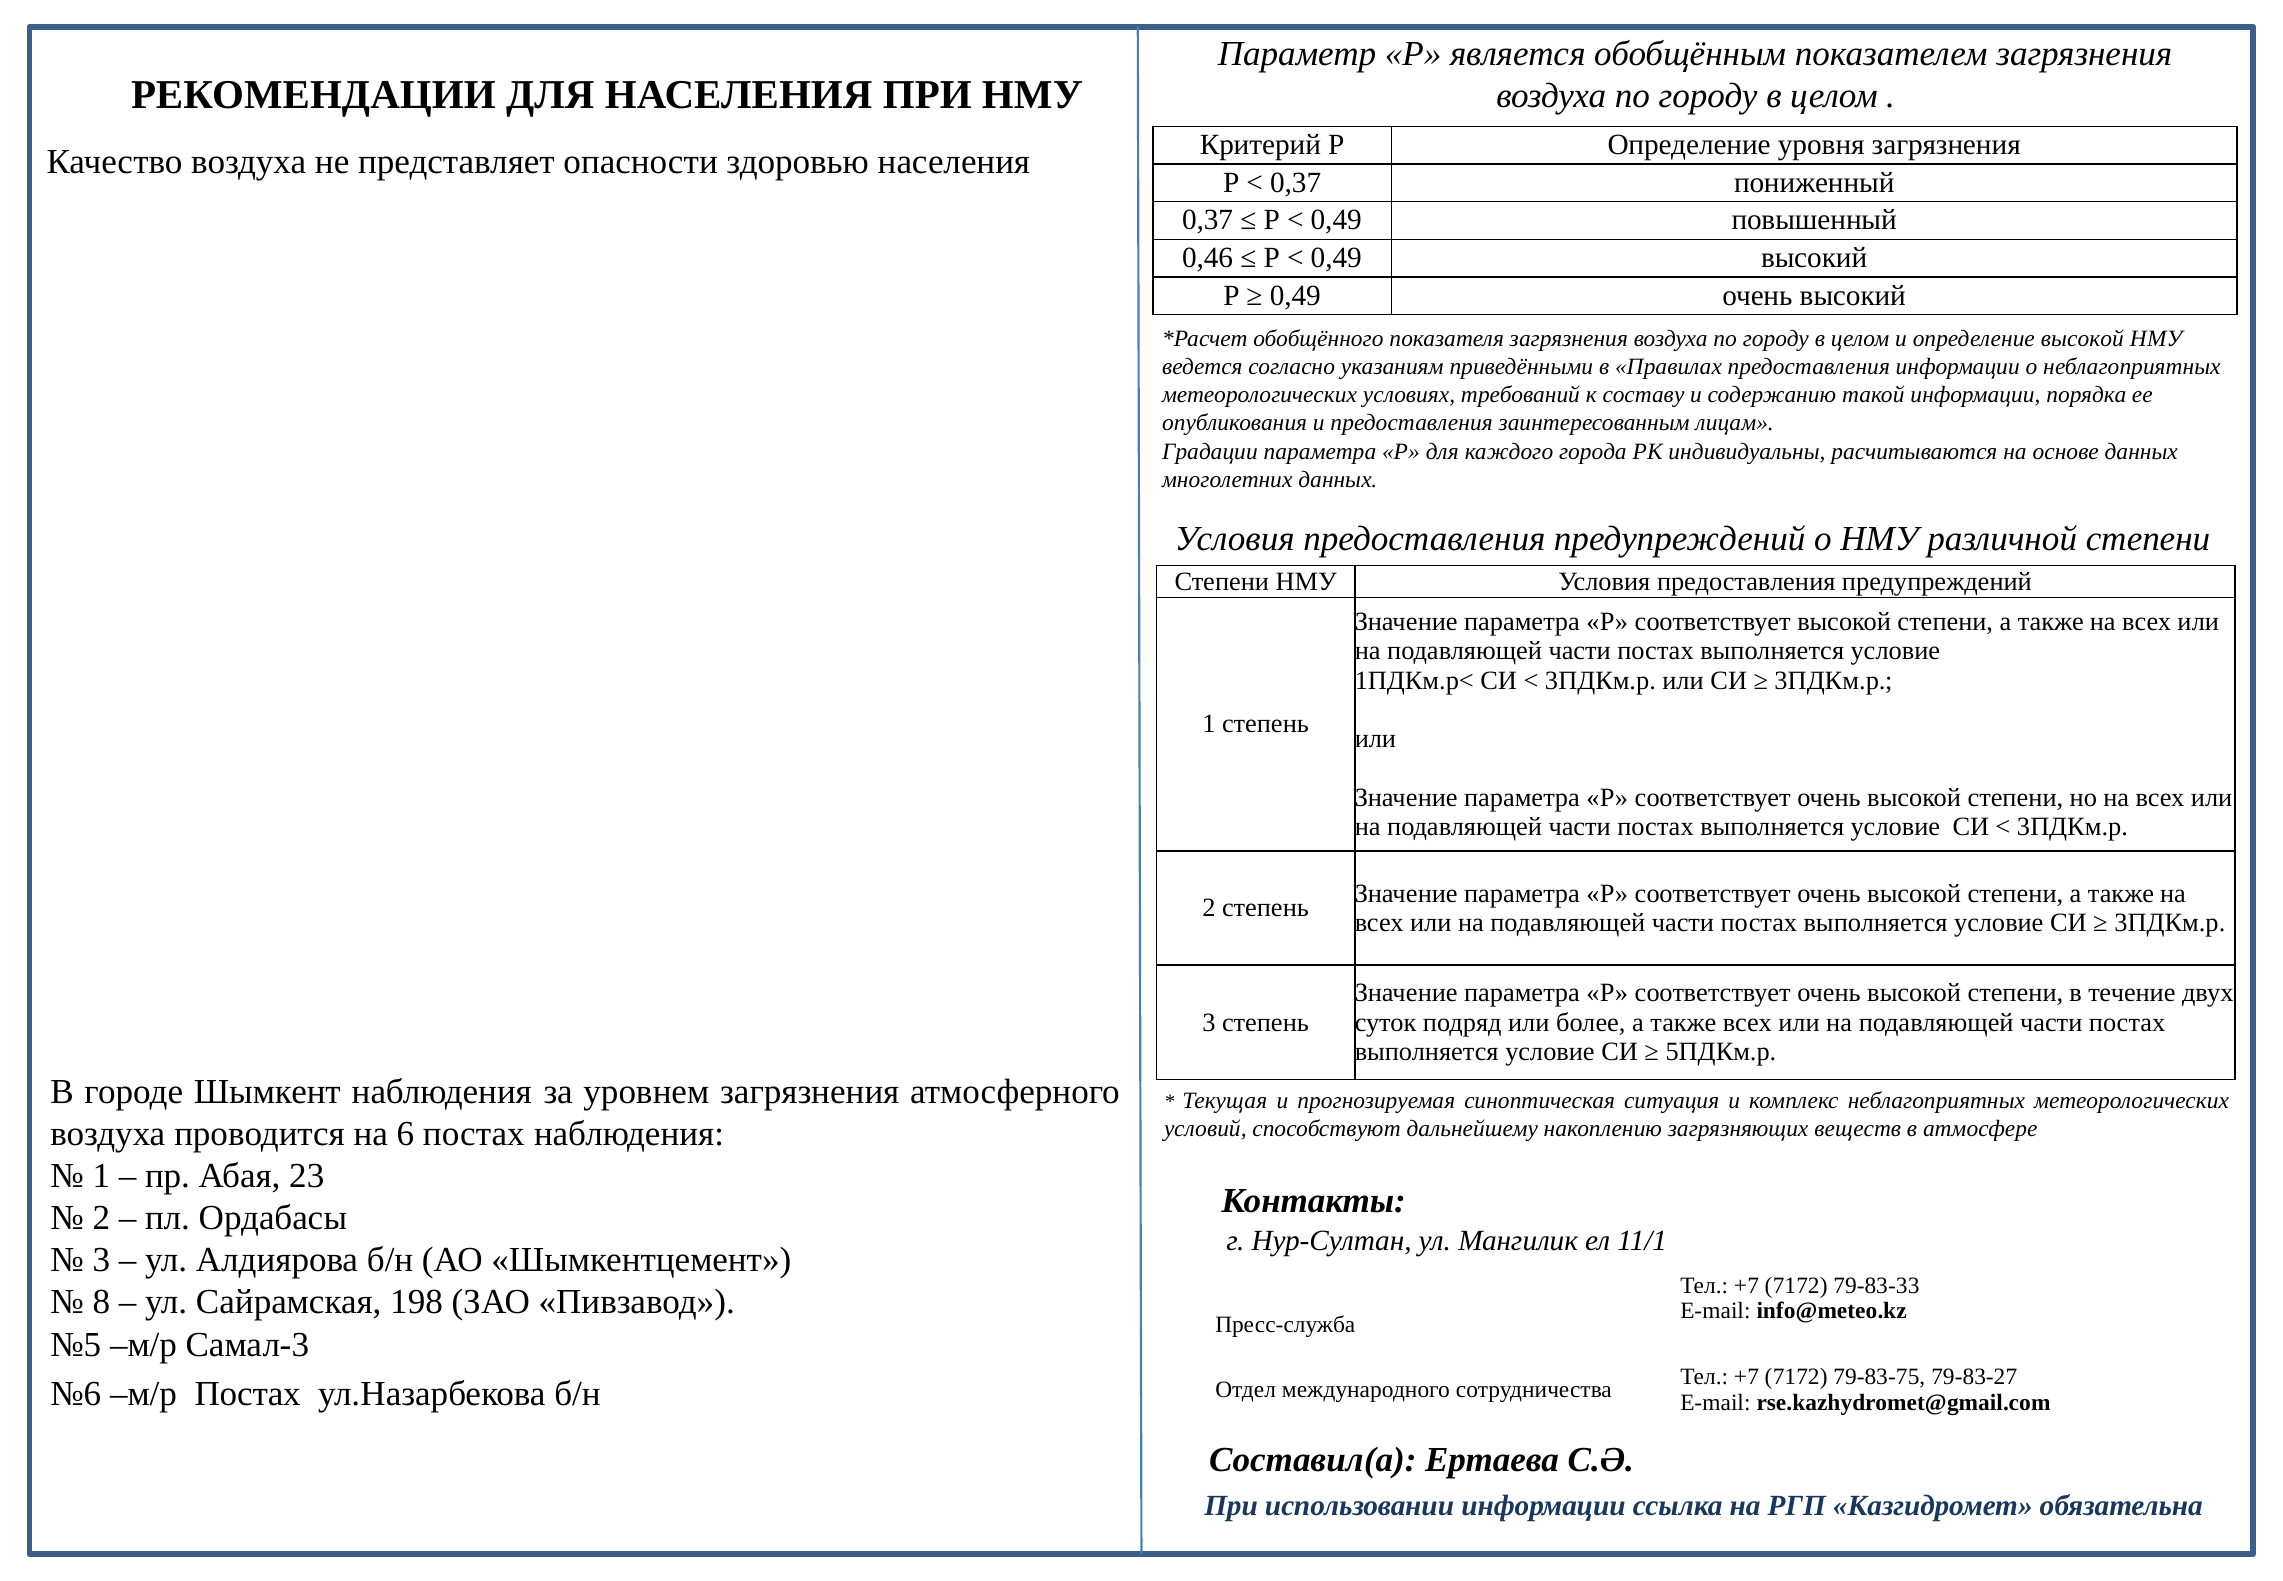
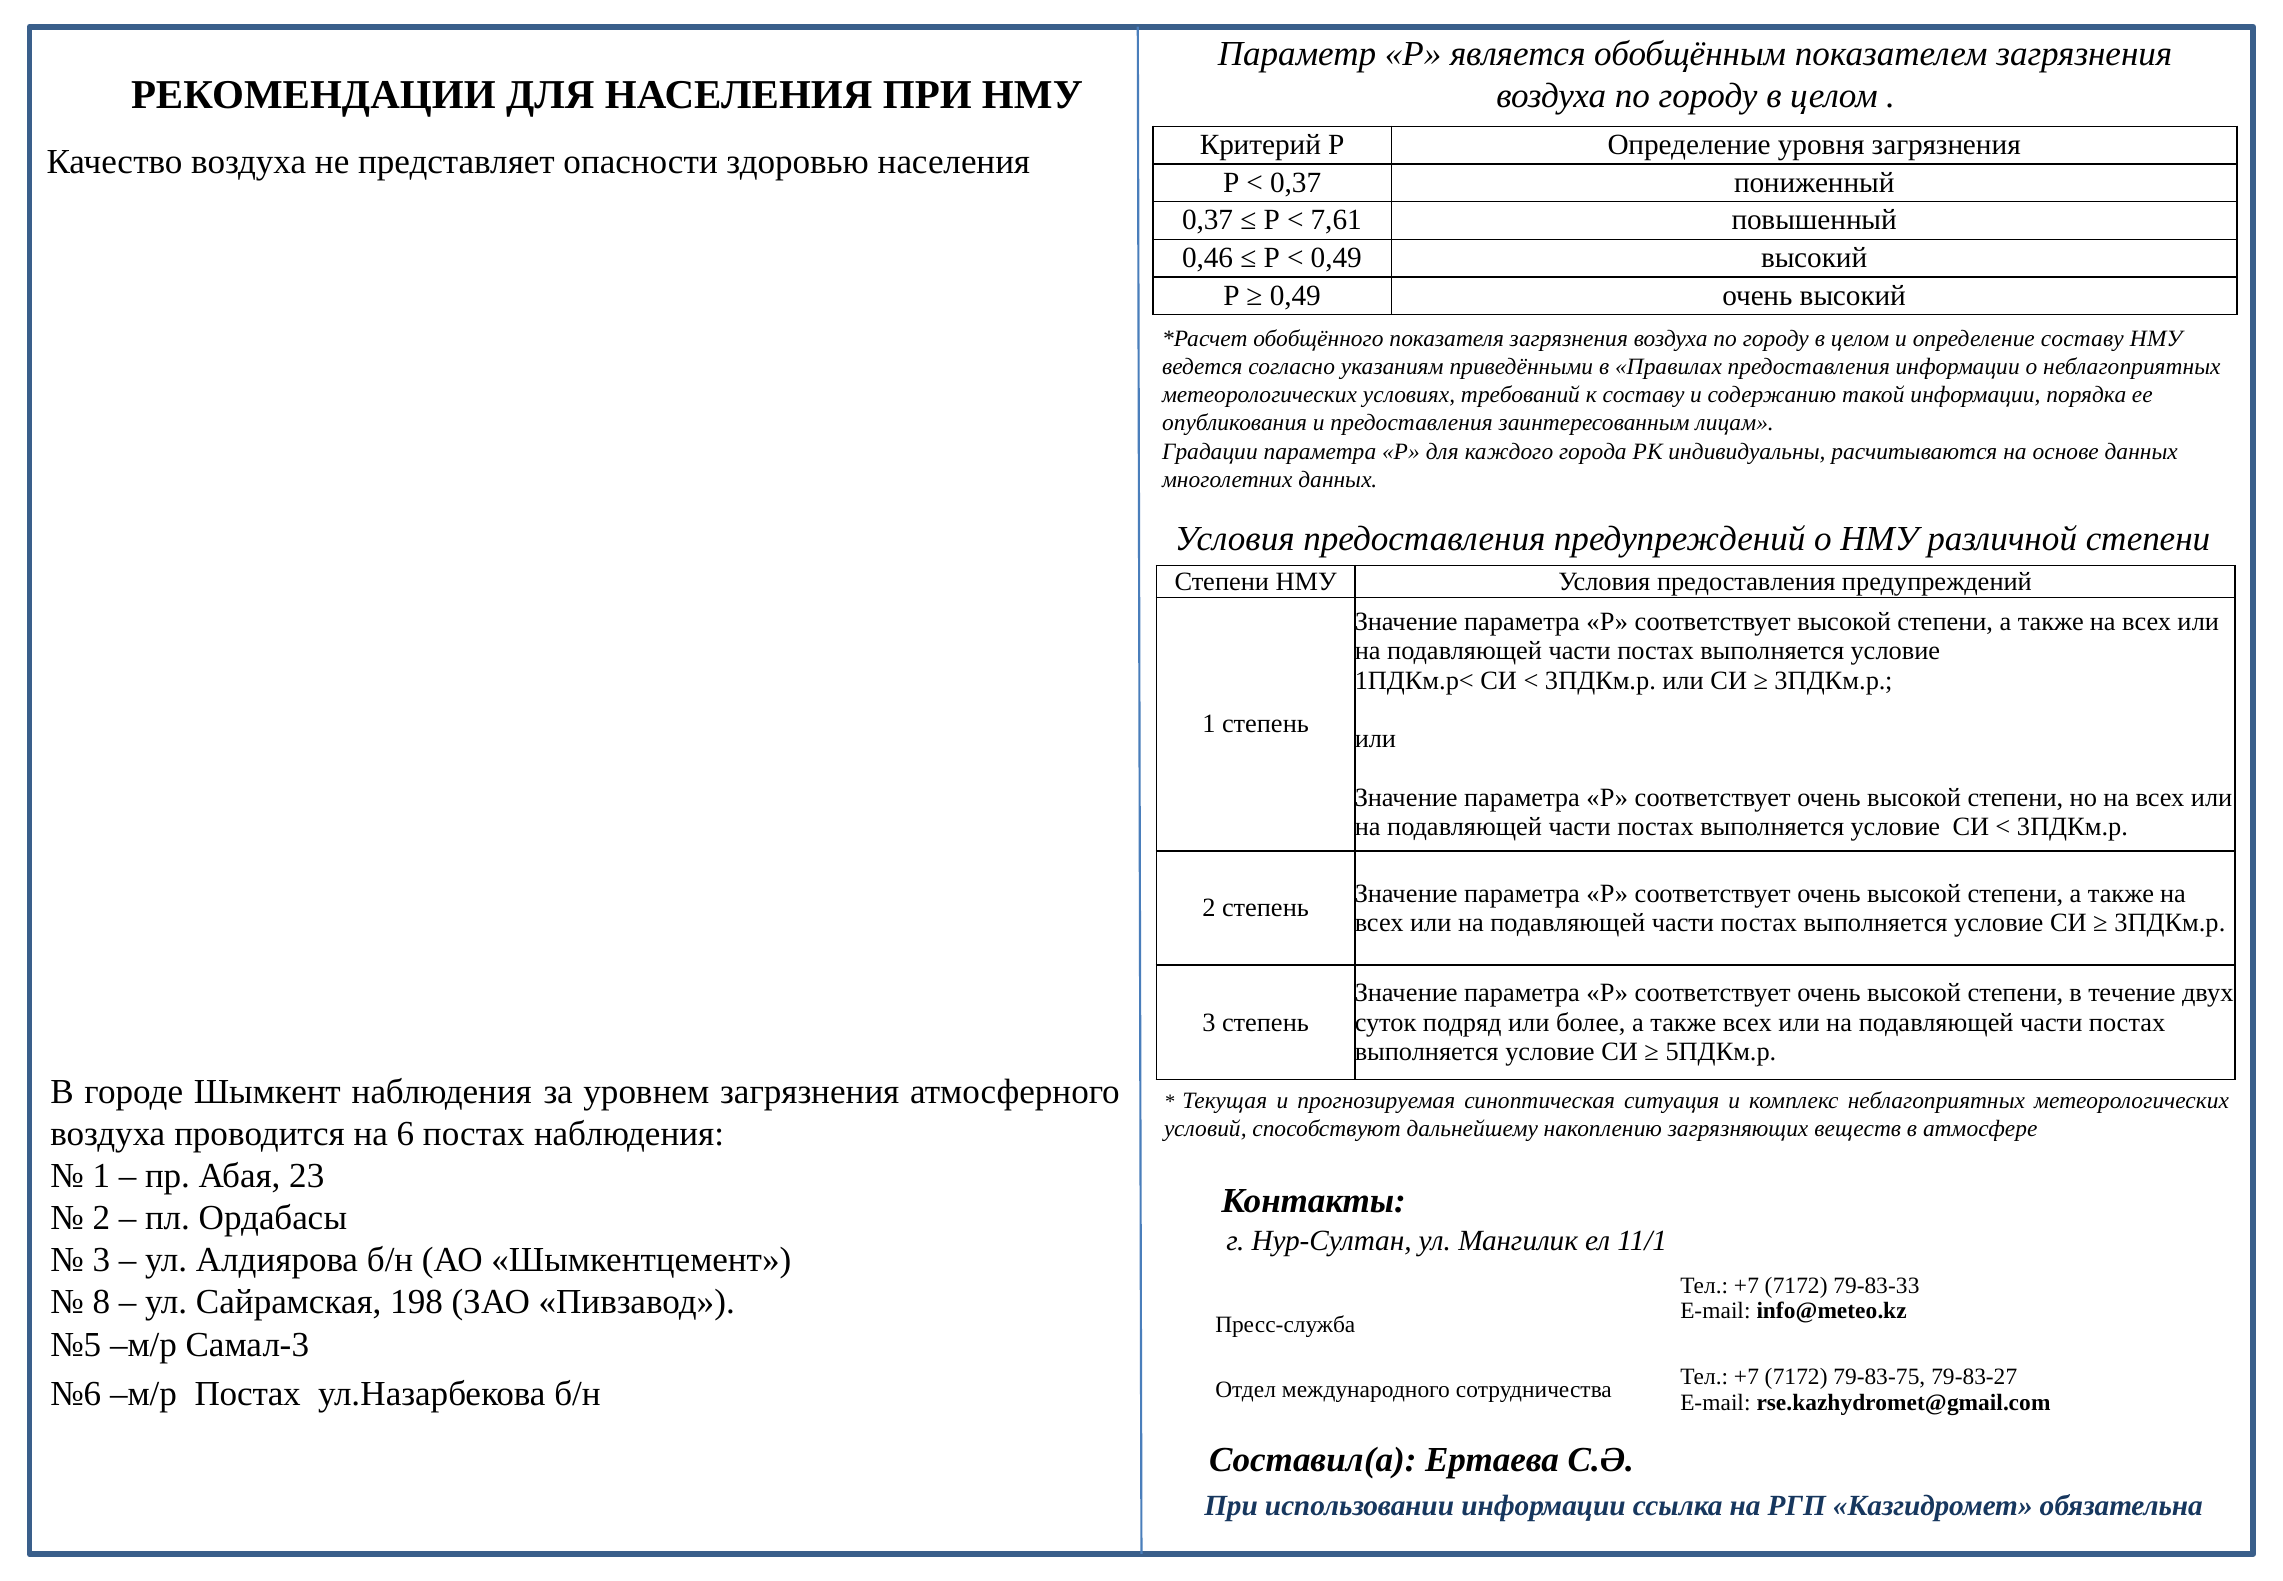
0,49 at (1336, 220): 0,49 -> 7,61
определение высокой: высокой -> составу
